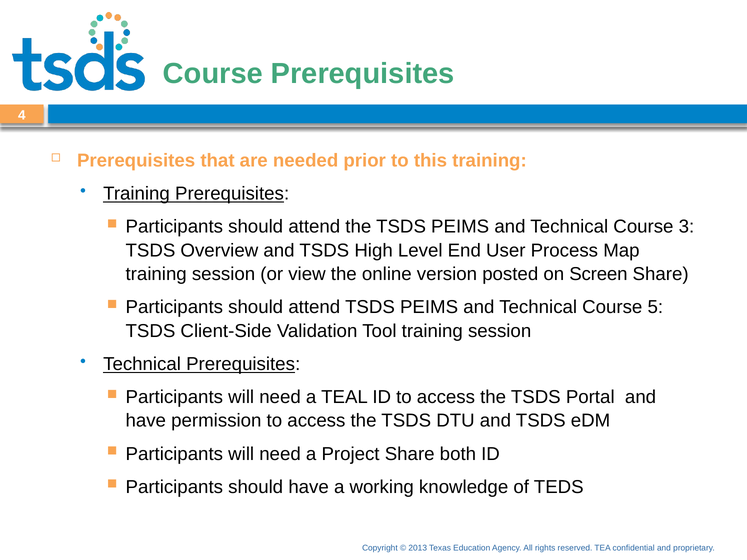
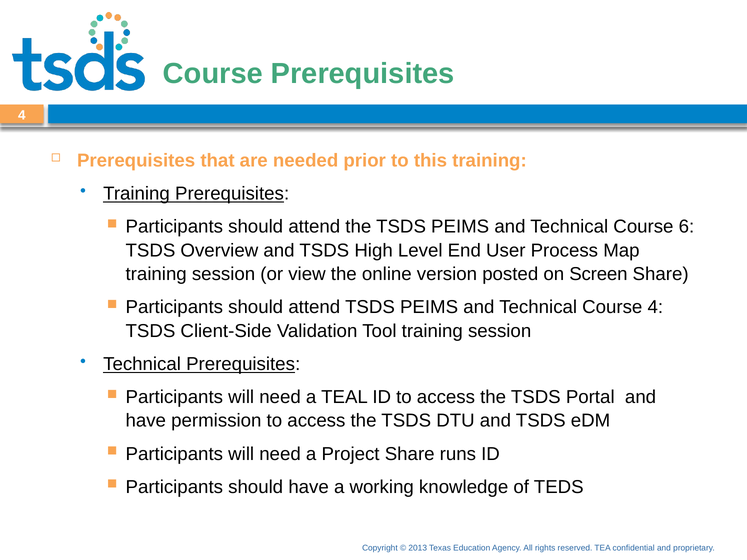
3: 3 -> 6
Course 5: 5 -> 4
both: both -> runs
